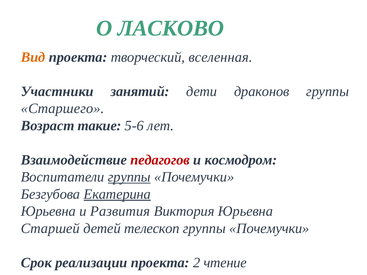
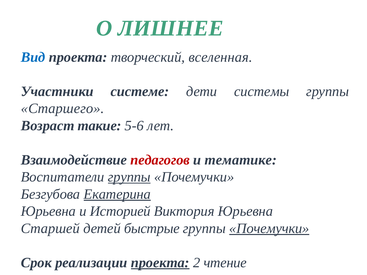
ЛАСКОВО: ЛАСКОВО -> ЛИШНЕЕ
Вид colour: orange -> blue
занятий: занятий -> системе
драконов: драконов -> системы
космодром: космодром -> тематике
Развития: Развития -> Историей
телескоп: телескоп -> быстрые
Почемучки at (269, 229) underline: none -> present
проекта at (160, 263) underline: none -> present
